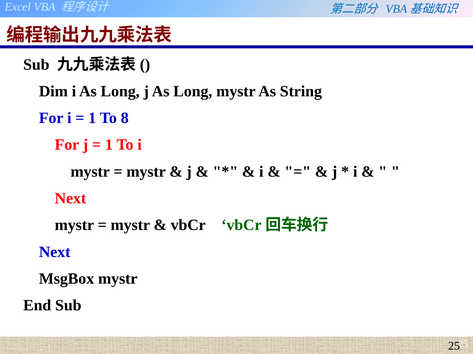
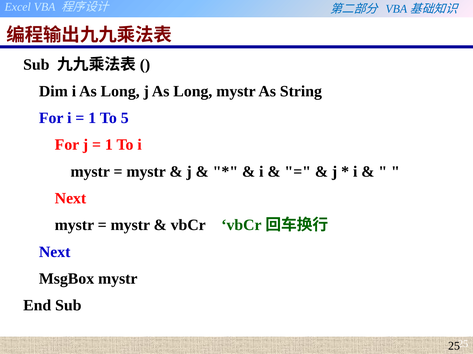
8: 8 -> 5
